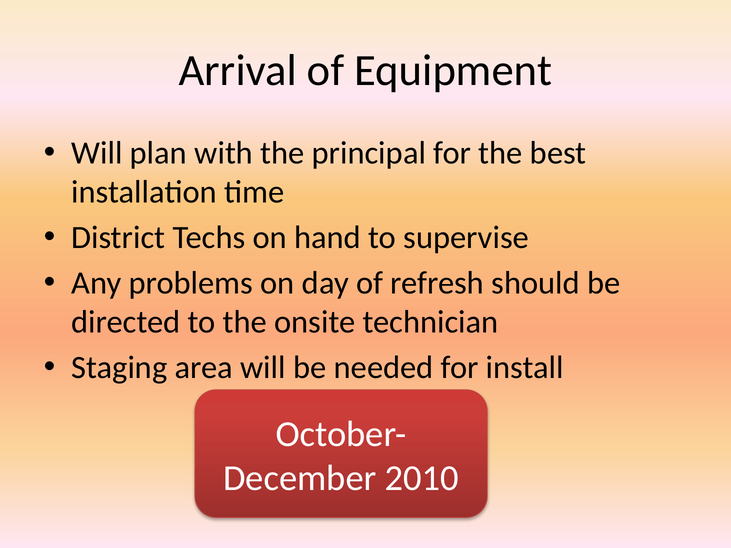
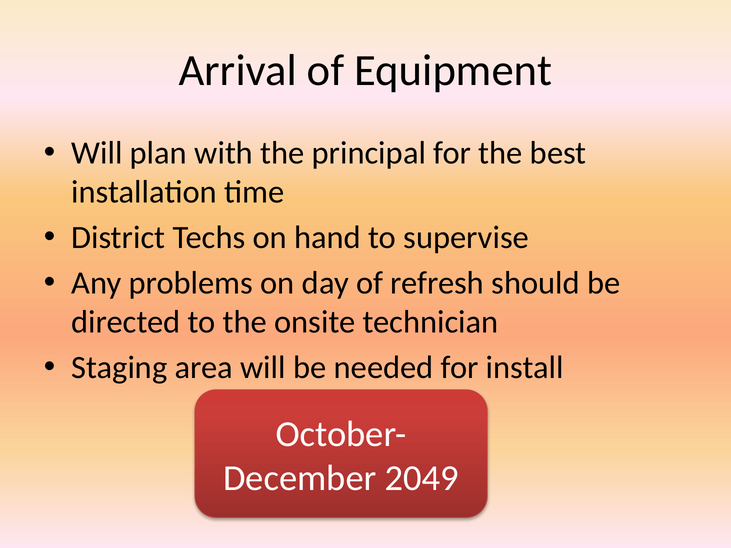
2010: 2010 -> 2049
